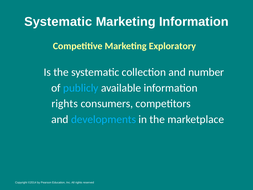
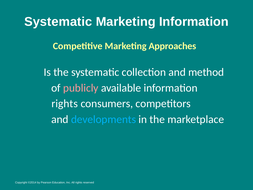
Exploratory: Exploratory -> Approaches
number: number -> method
publicly colour: light blue -> pink
